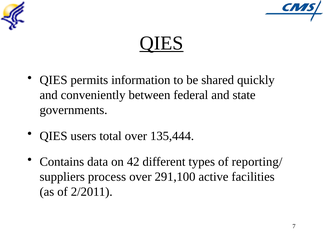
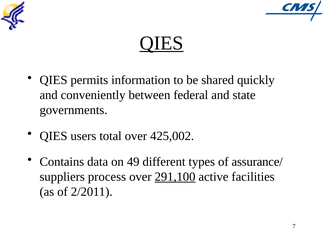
135,444: 135,444 -> 425,002
42: 42 -> 49
reporting/: reporting/ -> assurance/
291,100 underline: none -> present
